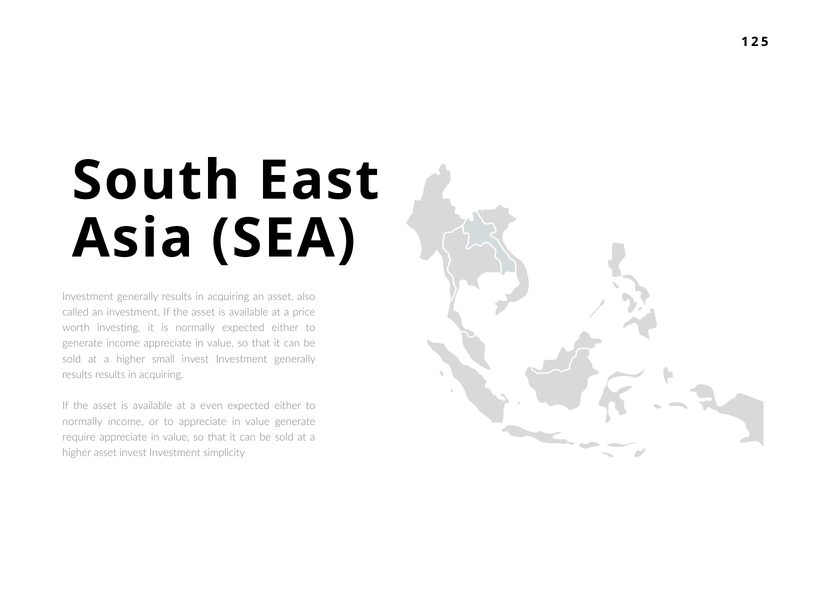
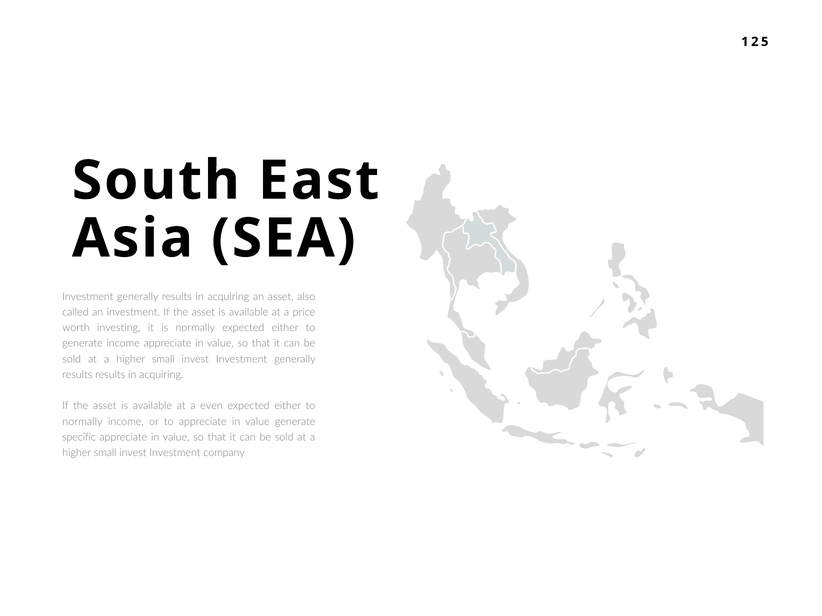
require: require -> specific
asset at (105, 453): asset -> small
simplicity: simplicity -> company
